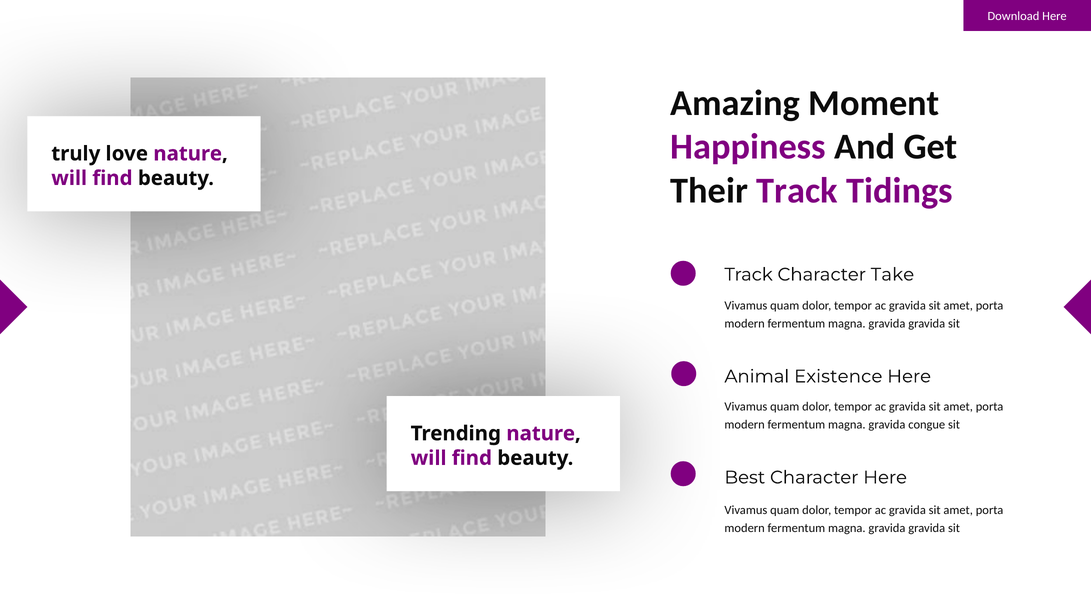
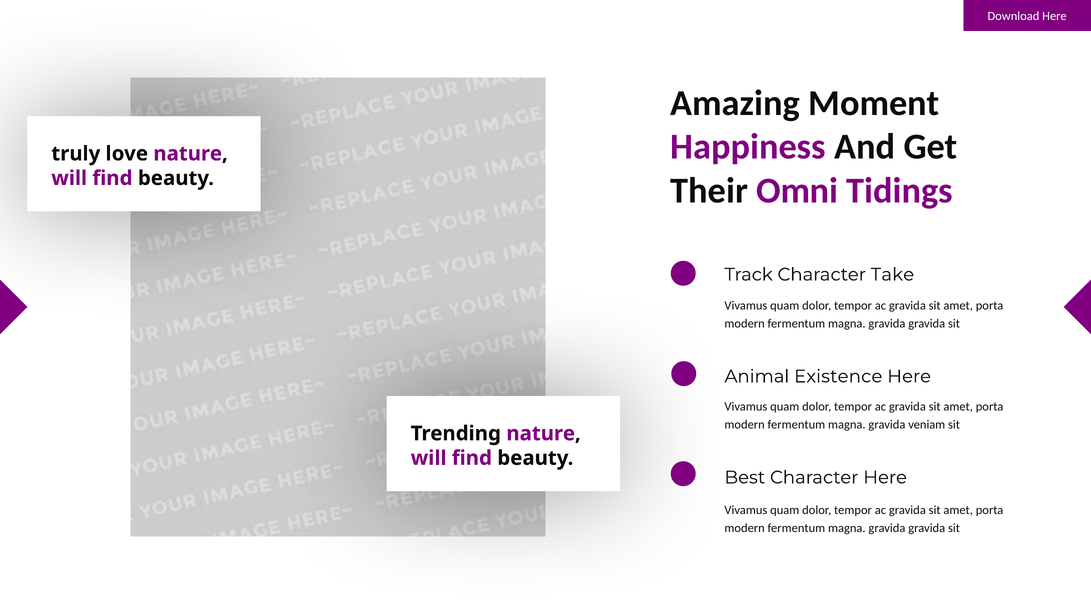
Their Track: Track -> Omni
congue: congue -> veniam
